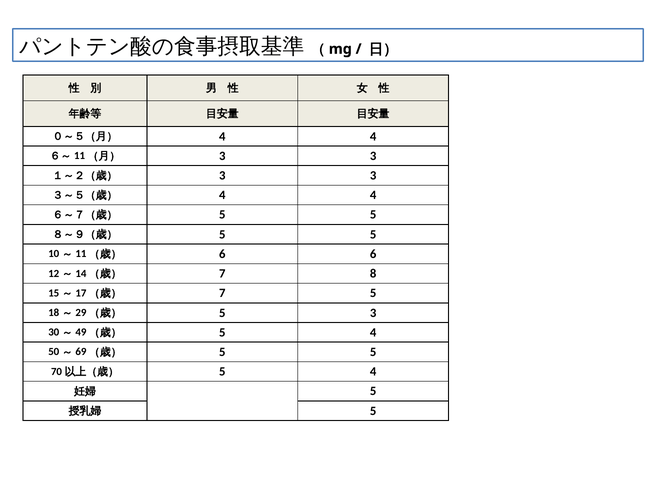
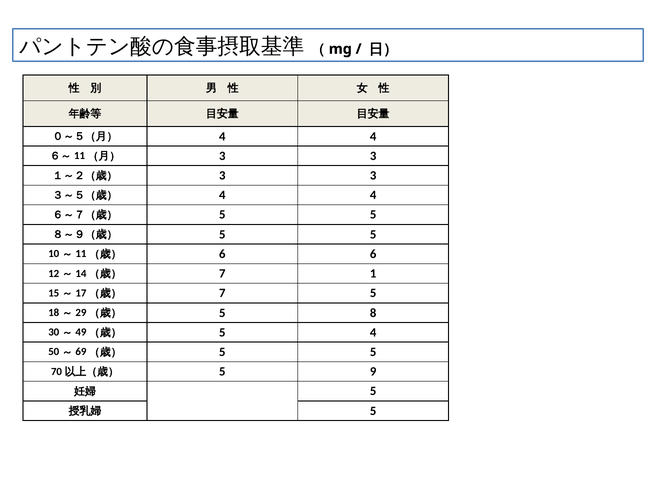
8: 8 -> 1
5 3: 3 -> 8
4 at (373, 371): 4 -> 9
